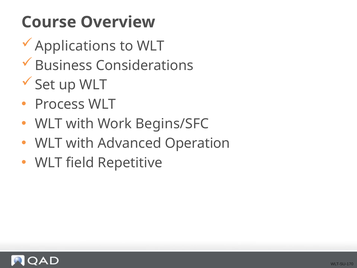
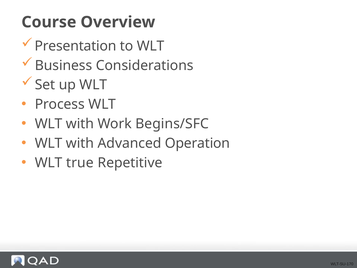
Applications: Applications -> Presentation
field: field -> true
